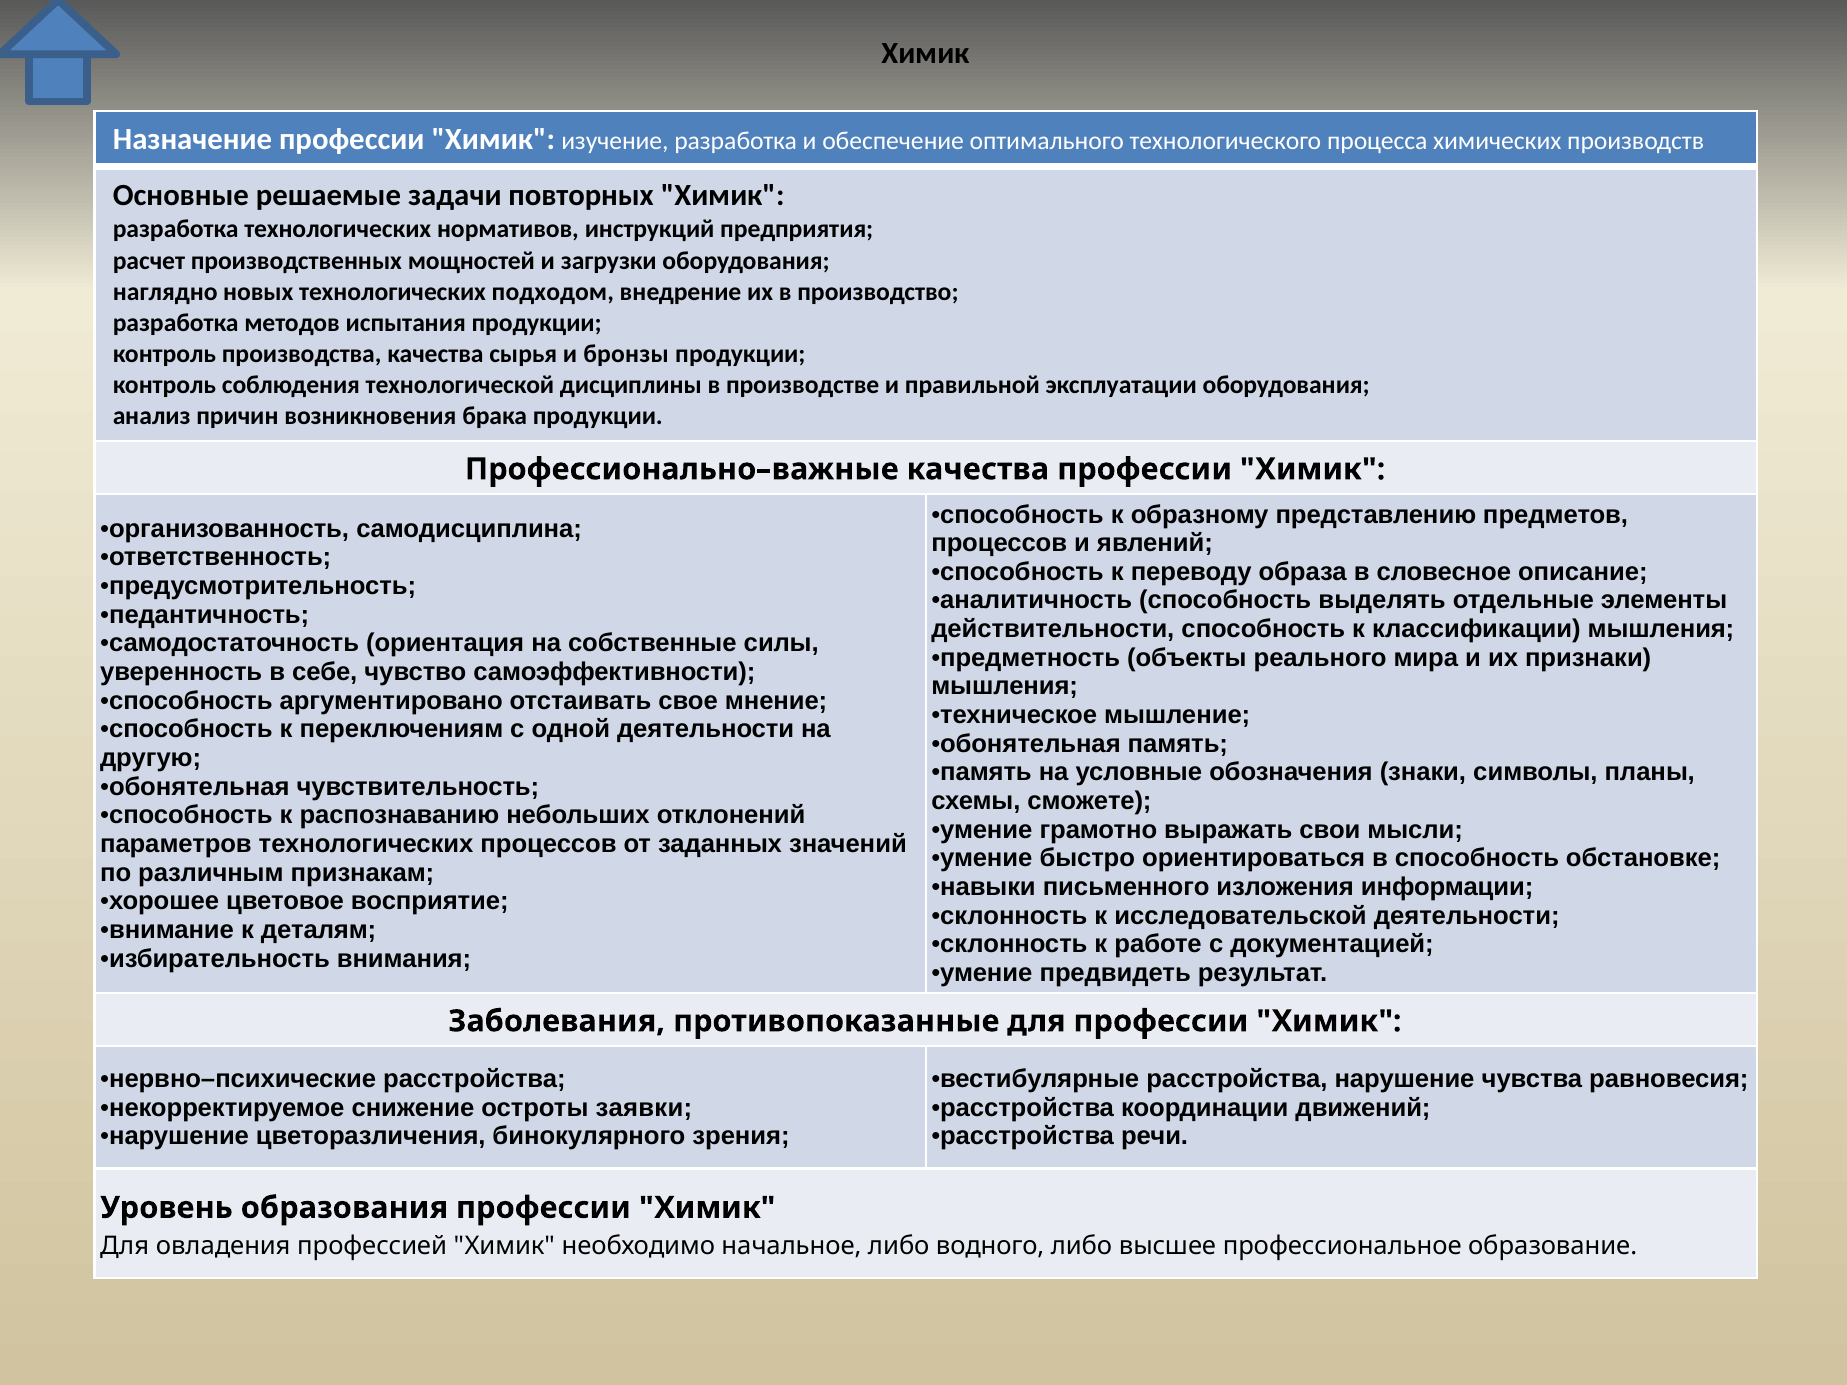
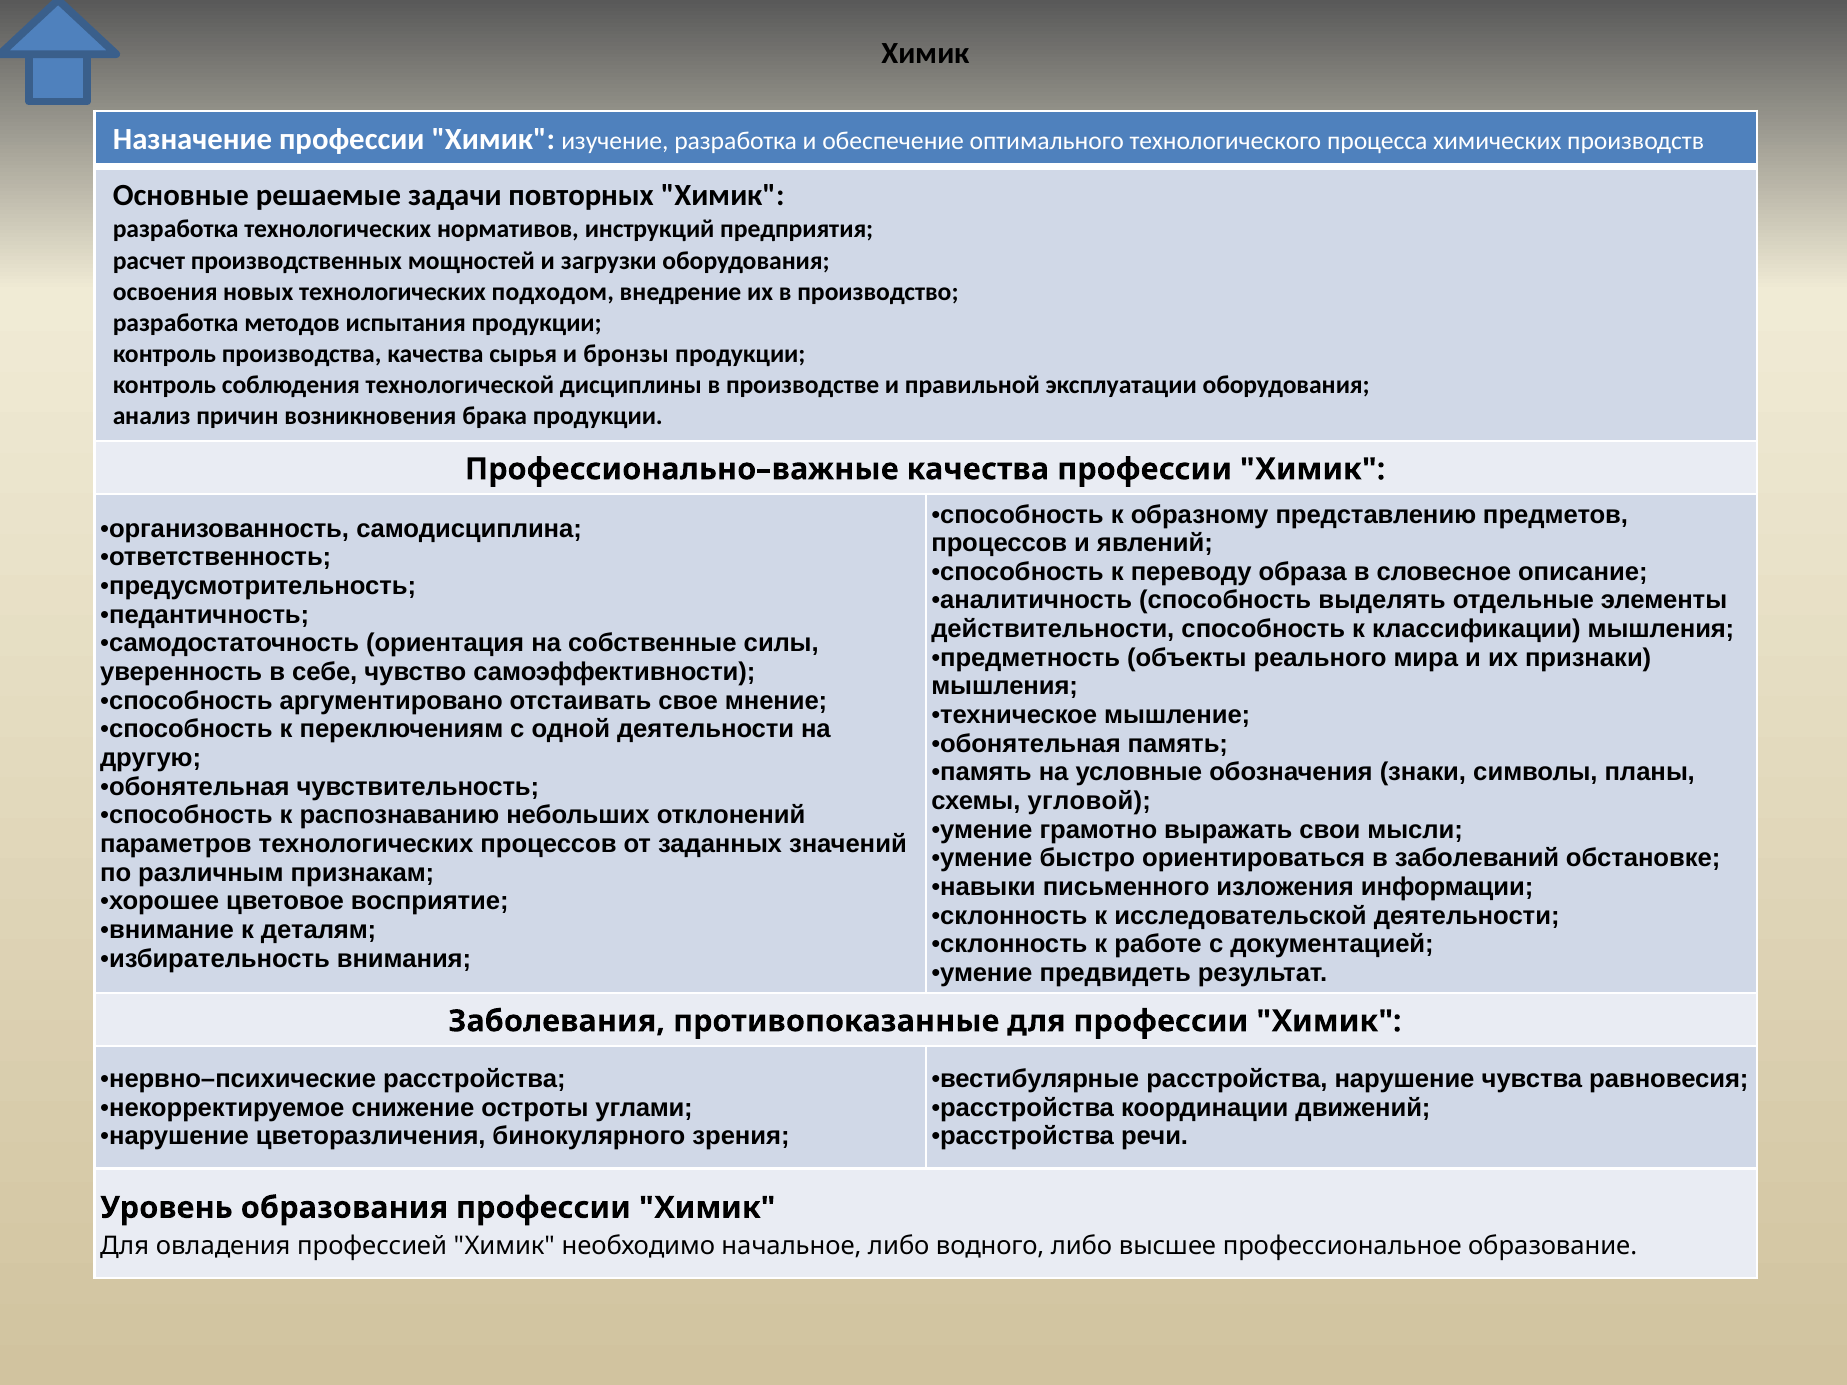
наглядно: наглядно -> освоения
сможете: сможете -> угловой
в способность: способность -> заболеваний
заявки: заявки -> углами
